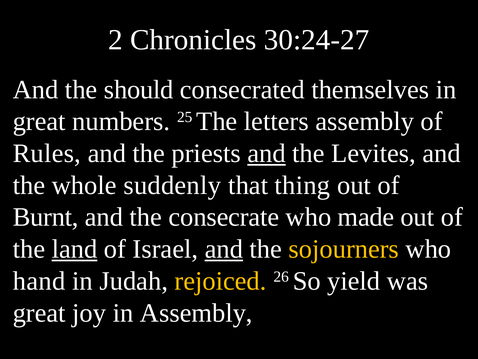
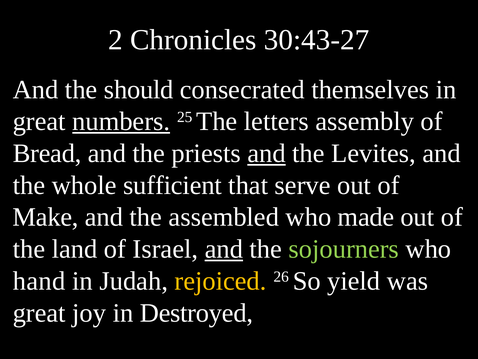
30:24-27: 30:24-27 -> 30:43-27
numbers underline: none -> present
Rules: Rules -> Bread
suddenly: suddenly -> sufficient
thing: thing -> serve
Burnt: Burnt -> Make
consecrate: consecrate -> assembled
land underline: present -> none
sojourners colour: yellow -> light green
in Assembly: Assembly -> Destroyed
